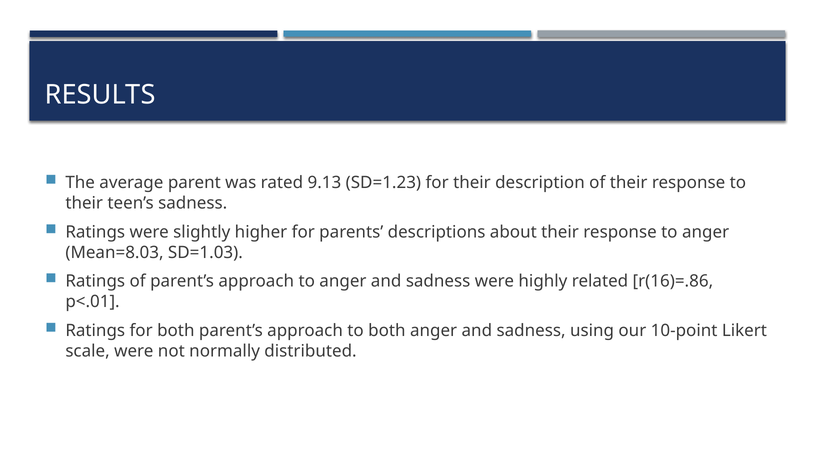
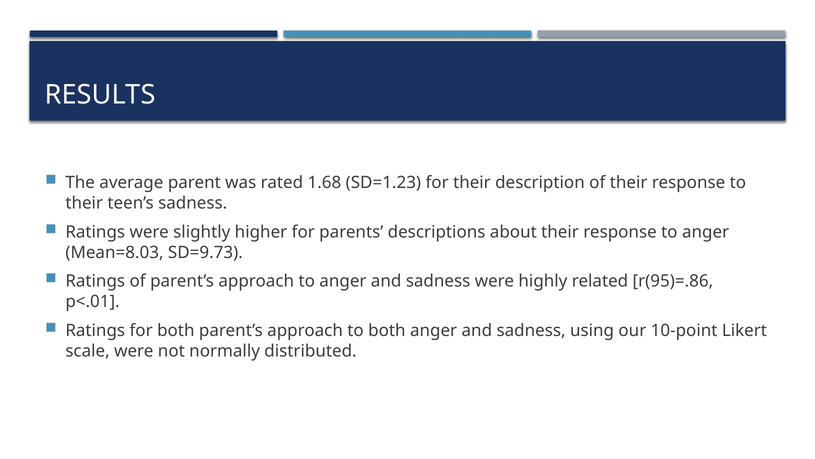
9.13: 9.13 -> 1.68
SD=1.03: SD=1.03 -> SD=9.73
r(16)=.86: r(16)=.86 -> r(95)=.86
